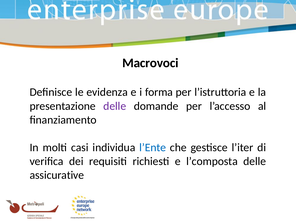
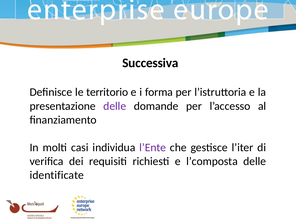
Macrovoci: Macrovoci -> Successiva
evidenza: evidenza -> territorio
l’Ente colour: blue -> purple
assicurative: assicurative -> identificate
